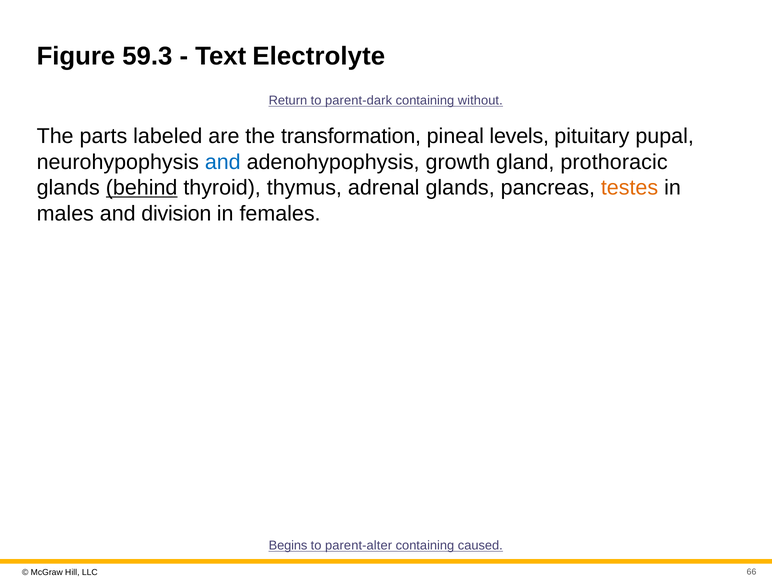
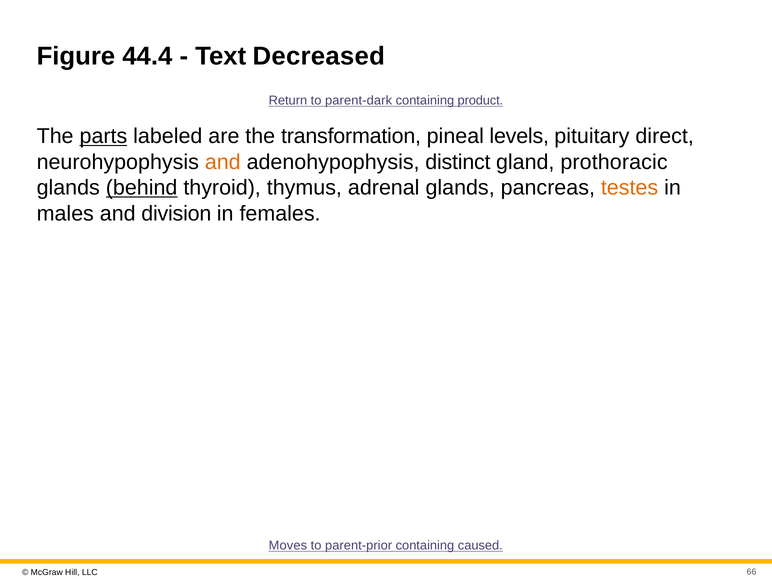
59.3: 59.3 -> 44.4
Electrolyte: Electrolyte -> Decreased
without: without -> product
parts underline: none -> present
pupal: pupal -> direct
and at (223, 162) colour: blue -> orange
growth: growth -> distinct
Begins: Begins -> Moves
parent-alter: parent-alter -> parent-prior
